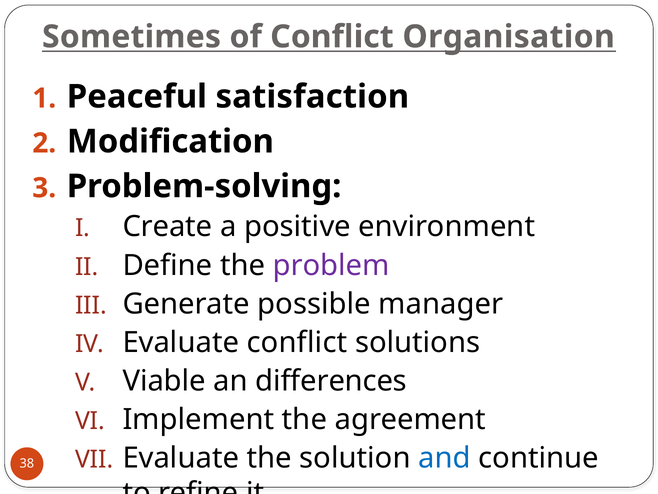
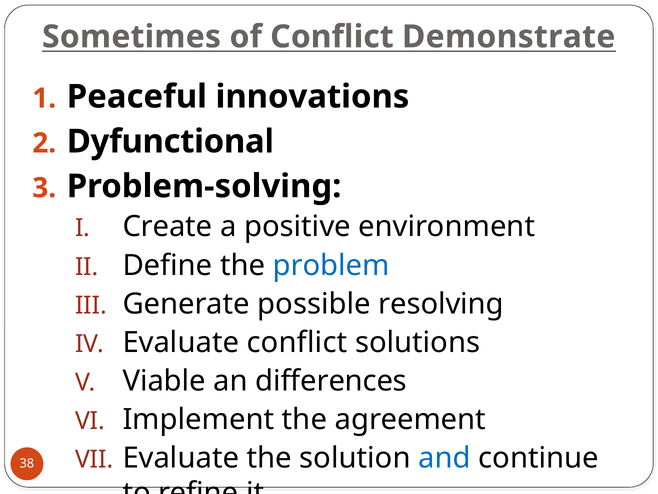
Organisation: Organisation -> Demonstrate
satisfaction: satisfaction -> innovations
Modification: Modification -> Dyfunctional
problem colour: purple -> blue
manager: manager -> resolving
